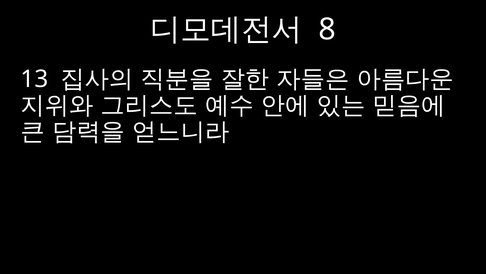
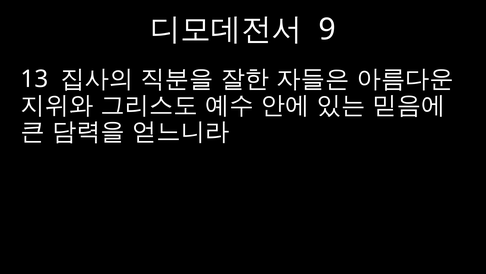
8: 8 -> 9
